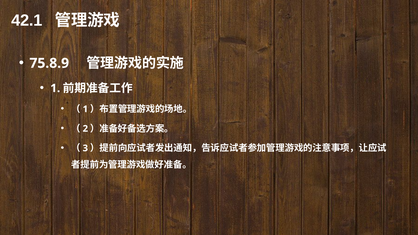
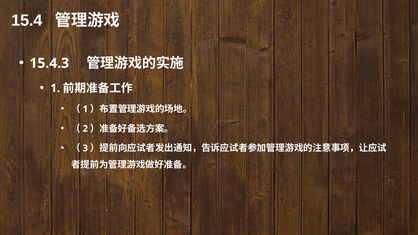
42.1: 42.1 -> 15.4
75.8.9: 75.8.9 -> 15.4.3
